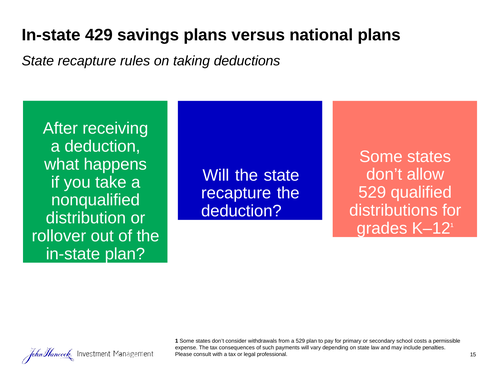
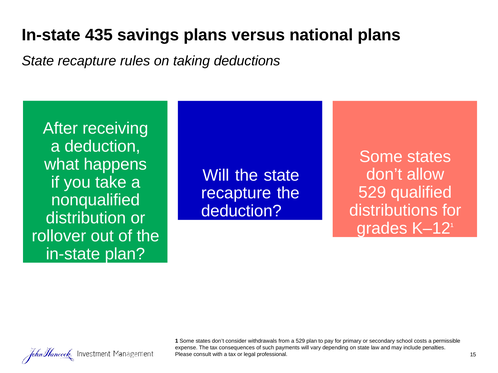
429: 429 -> 435
